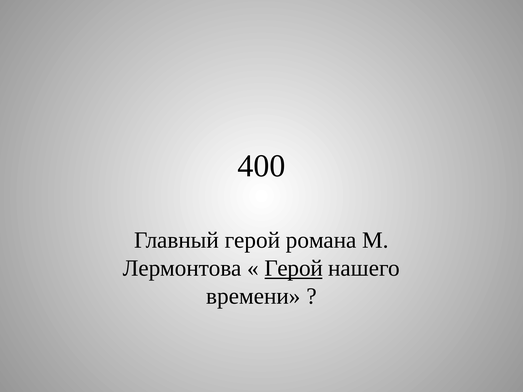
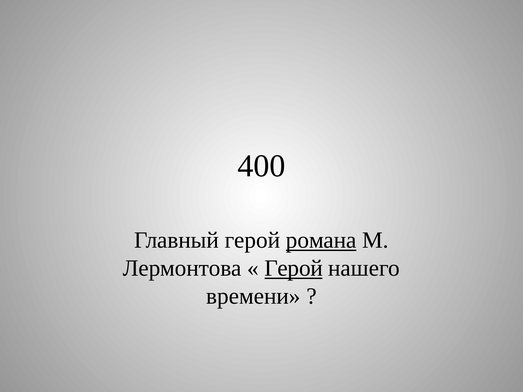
романа underline: none -> present
